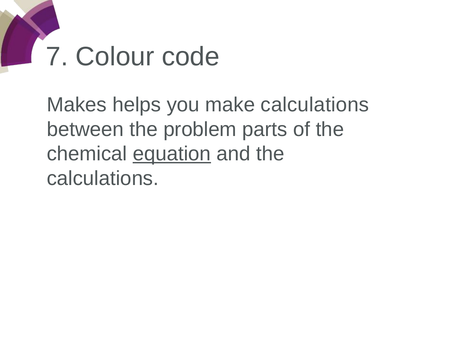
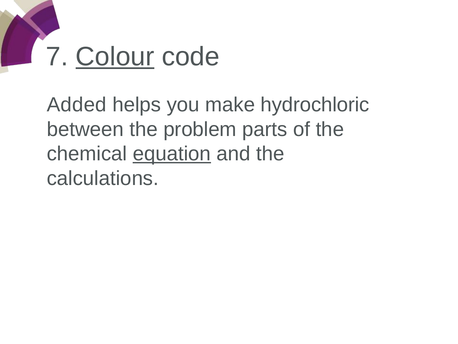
Colour underline: none -> present
Makes: Makes -> Added
make calculations: calculations -> hydrochloric
